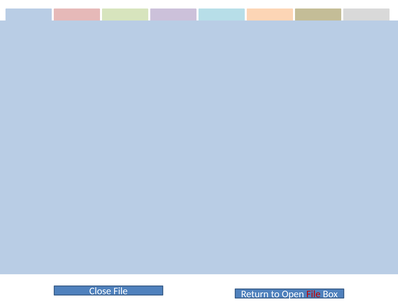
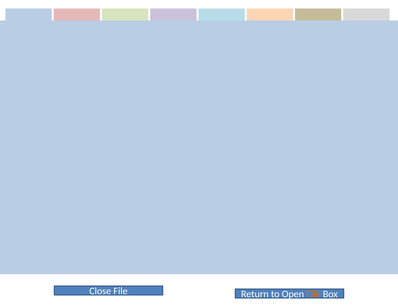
File at (313, 295) colour: red -> orange
